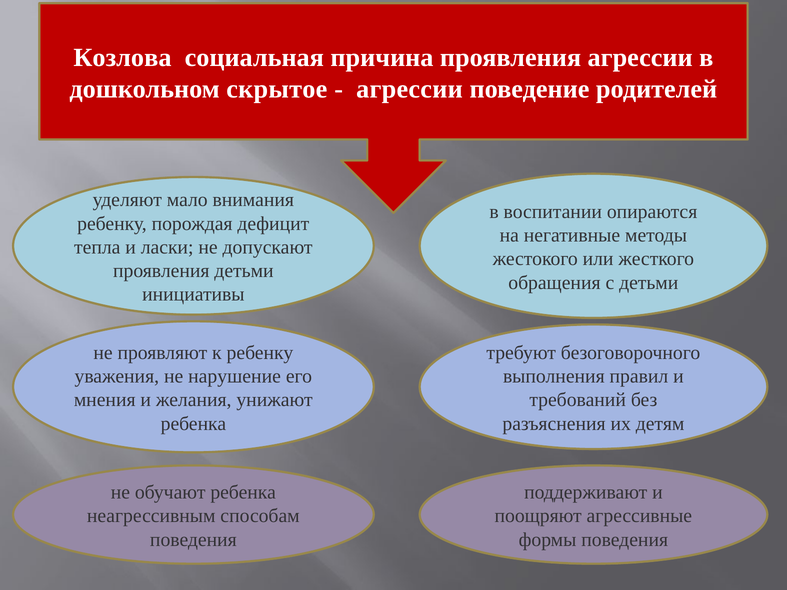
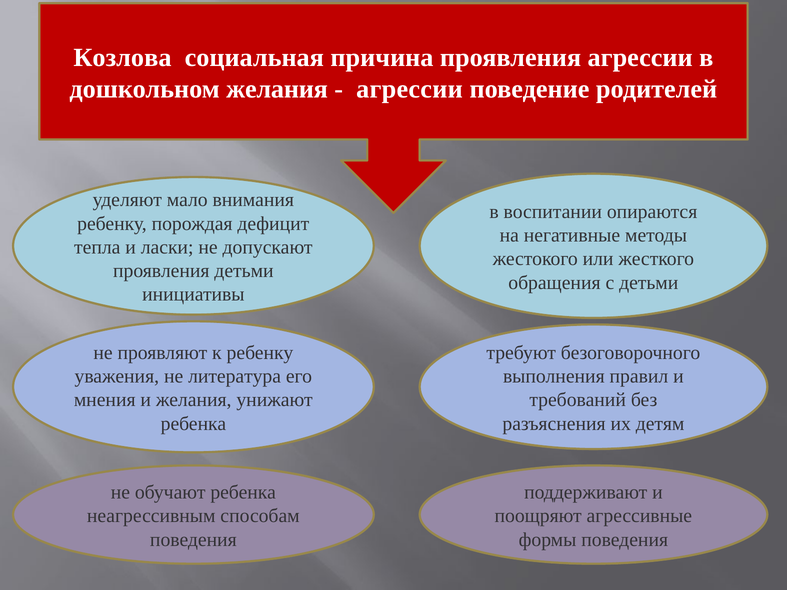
дошкольном скрытое: скрытое -> желания
нарушение: нарушение -> литература
